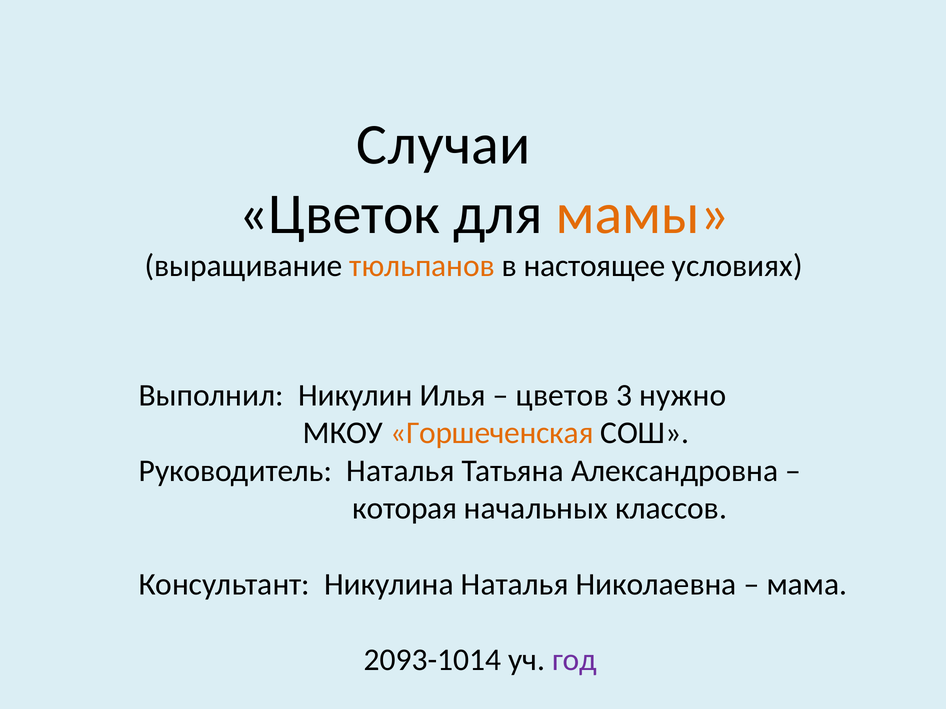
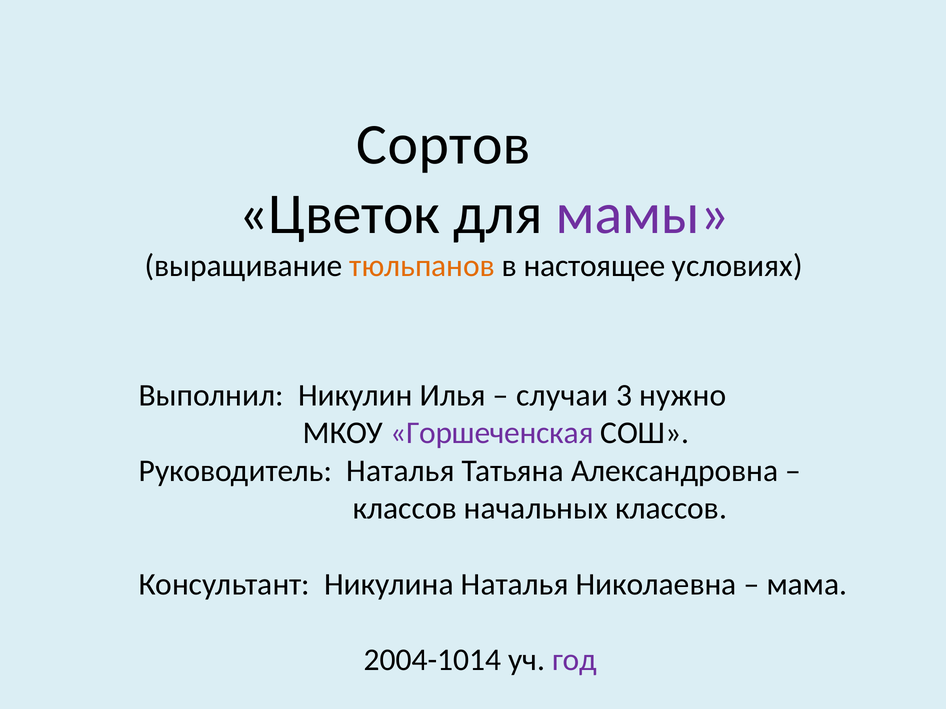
Случаи: Случаи -> Сортов
мамы colour: orange -> purple
цветов: цветов -> случаи
Горшеченская colour: orange -> purple
которая at (405, 509): которая -> классов
2093-1014: 2093-1014 -> 2004-1014
